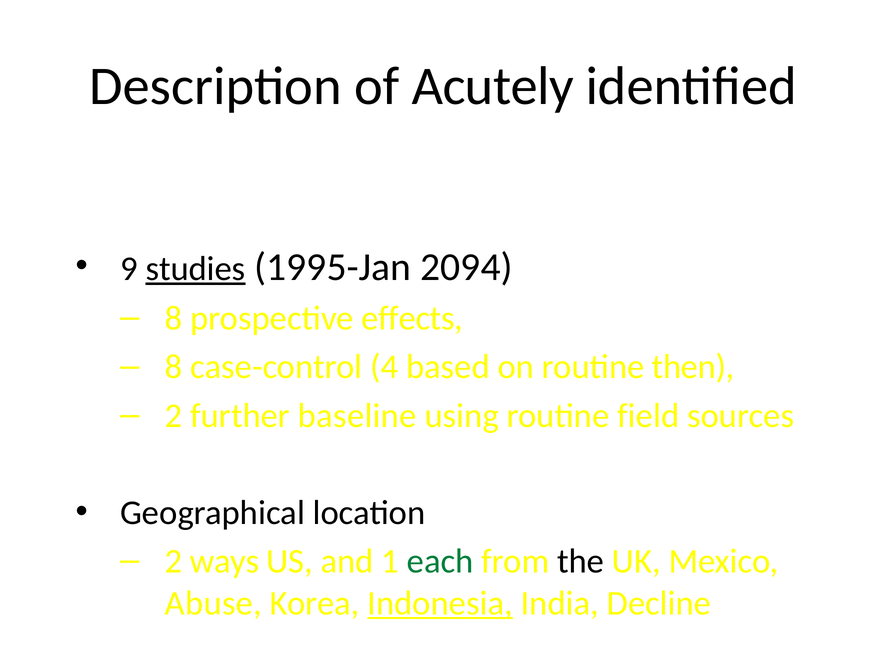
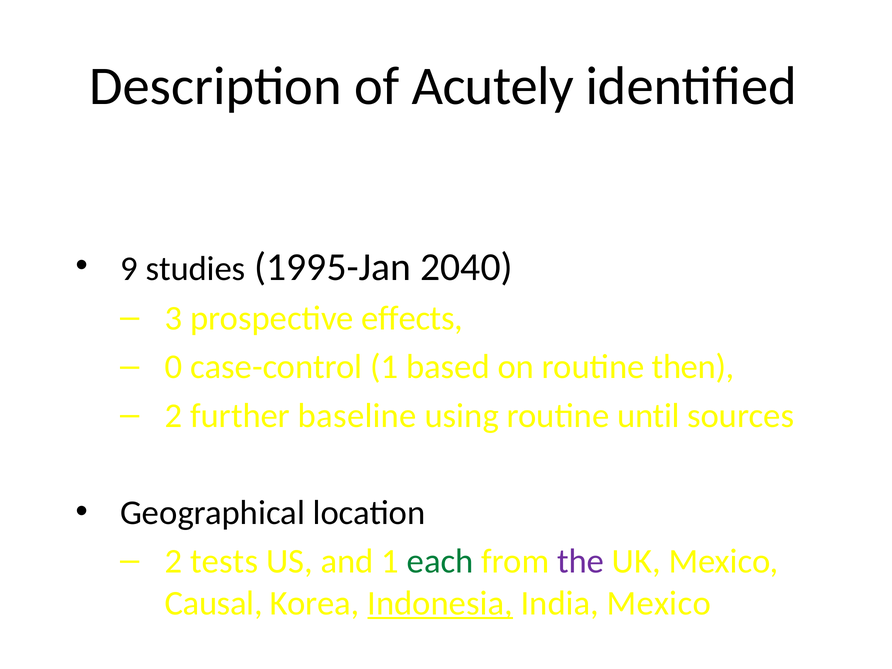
studies underline: present -> none
2094: 2094 -> 2040
8 at (174, 318): 8 -> 3
8 at (174, 367): 8 -> 0
case-control 4: 4 -> 1
field: field -> until
ways: ways -> tests
the colour: black -> purple
Abuse: Abuse -> Causal
India Decline: Decline -> Mexico
